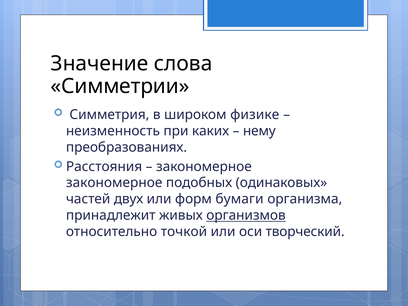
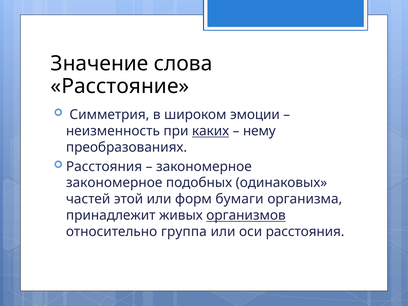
Симметрии: Симметрии -> Расстояние
физике: физике -> эмоции
каких underline: none -> present
двух: двух -> этой
точкой: точкой -> группа
оси творческий: творческий -> расстояния
